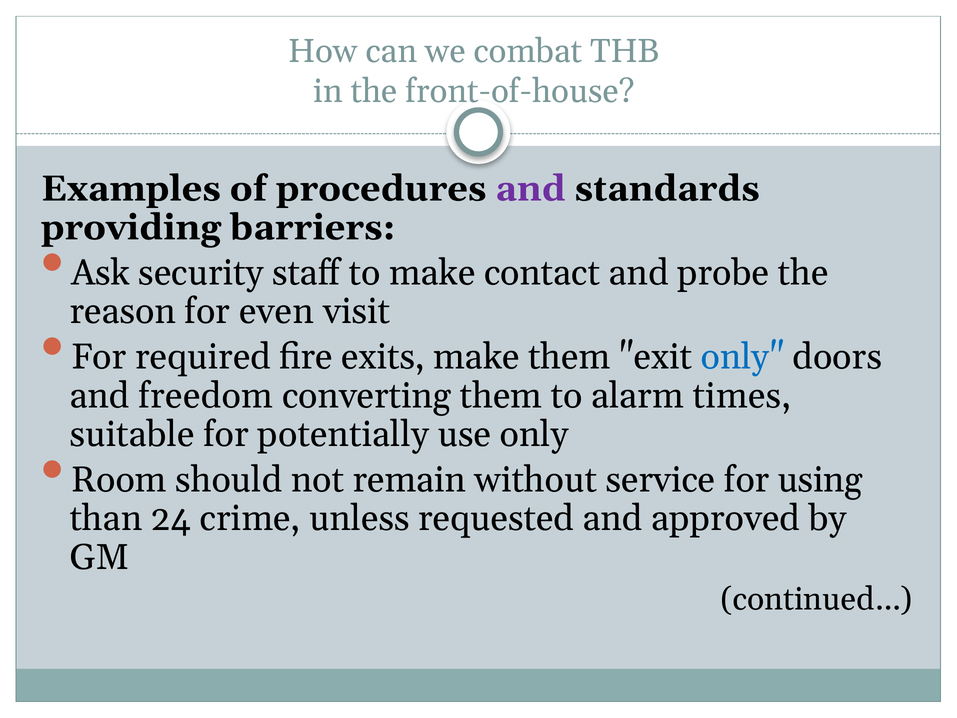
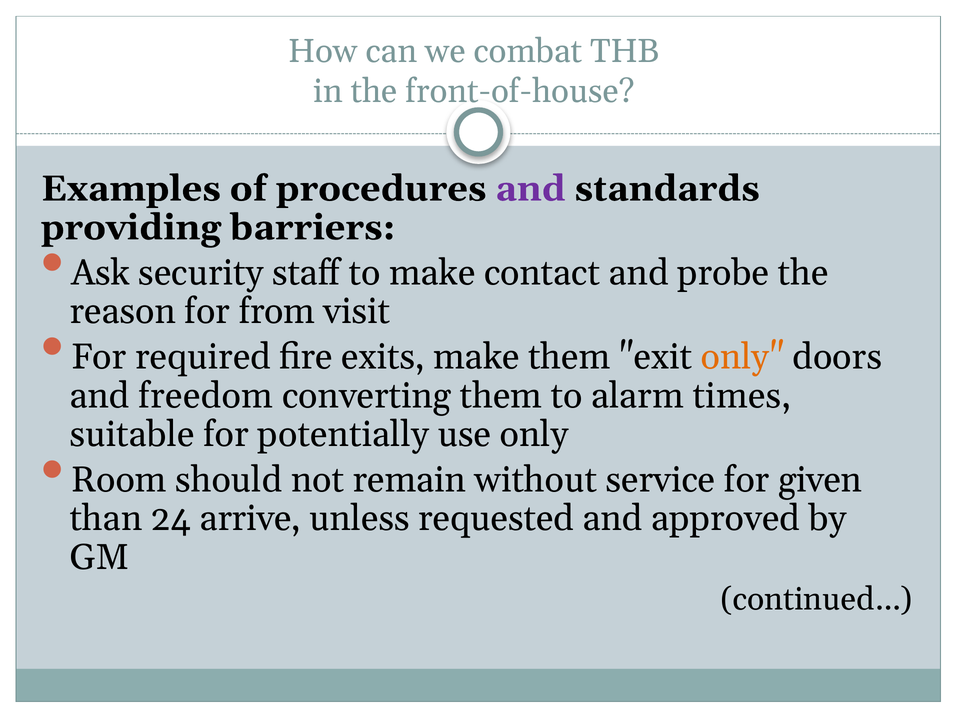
even: even -> from
only at (742, 357) colour: blue -> orange
using: using -> given
crime: crime -> arrive
